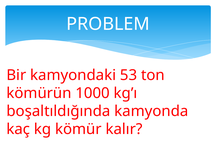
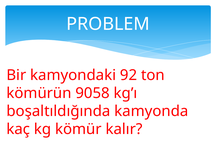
53: 53 -> 92
1000: 1000 -> 9058
